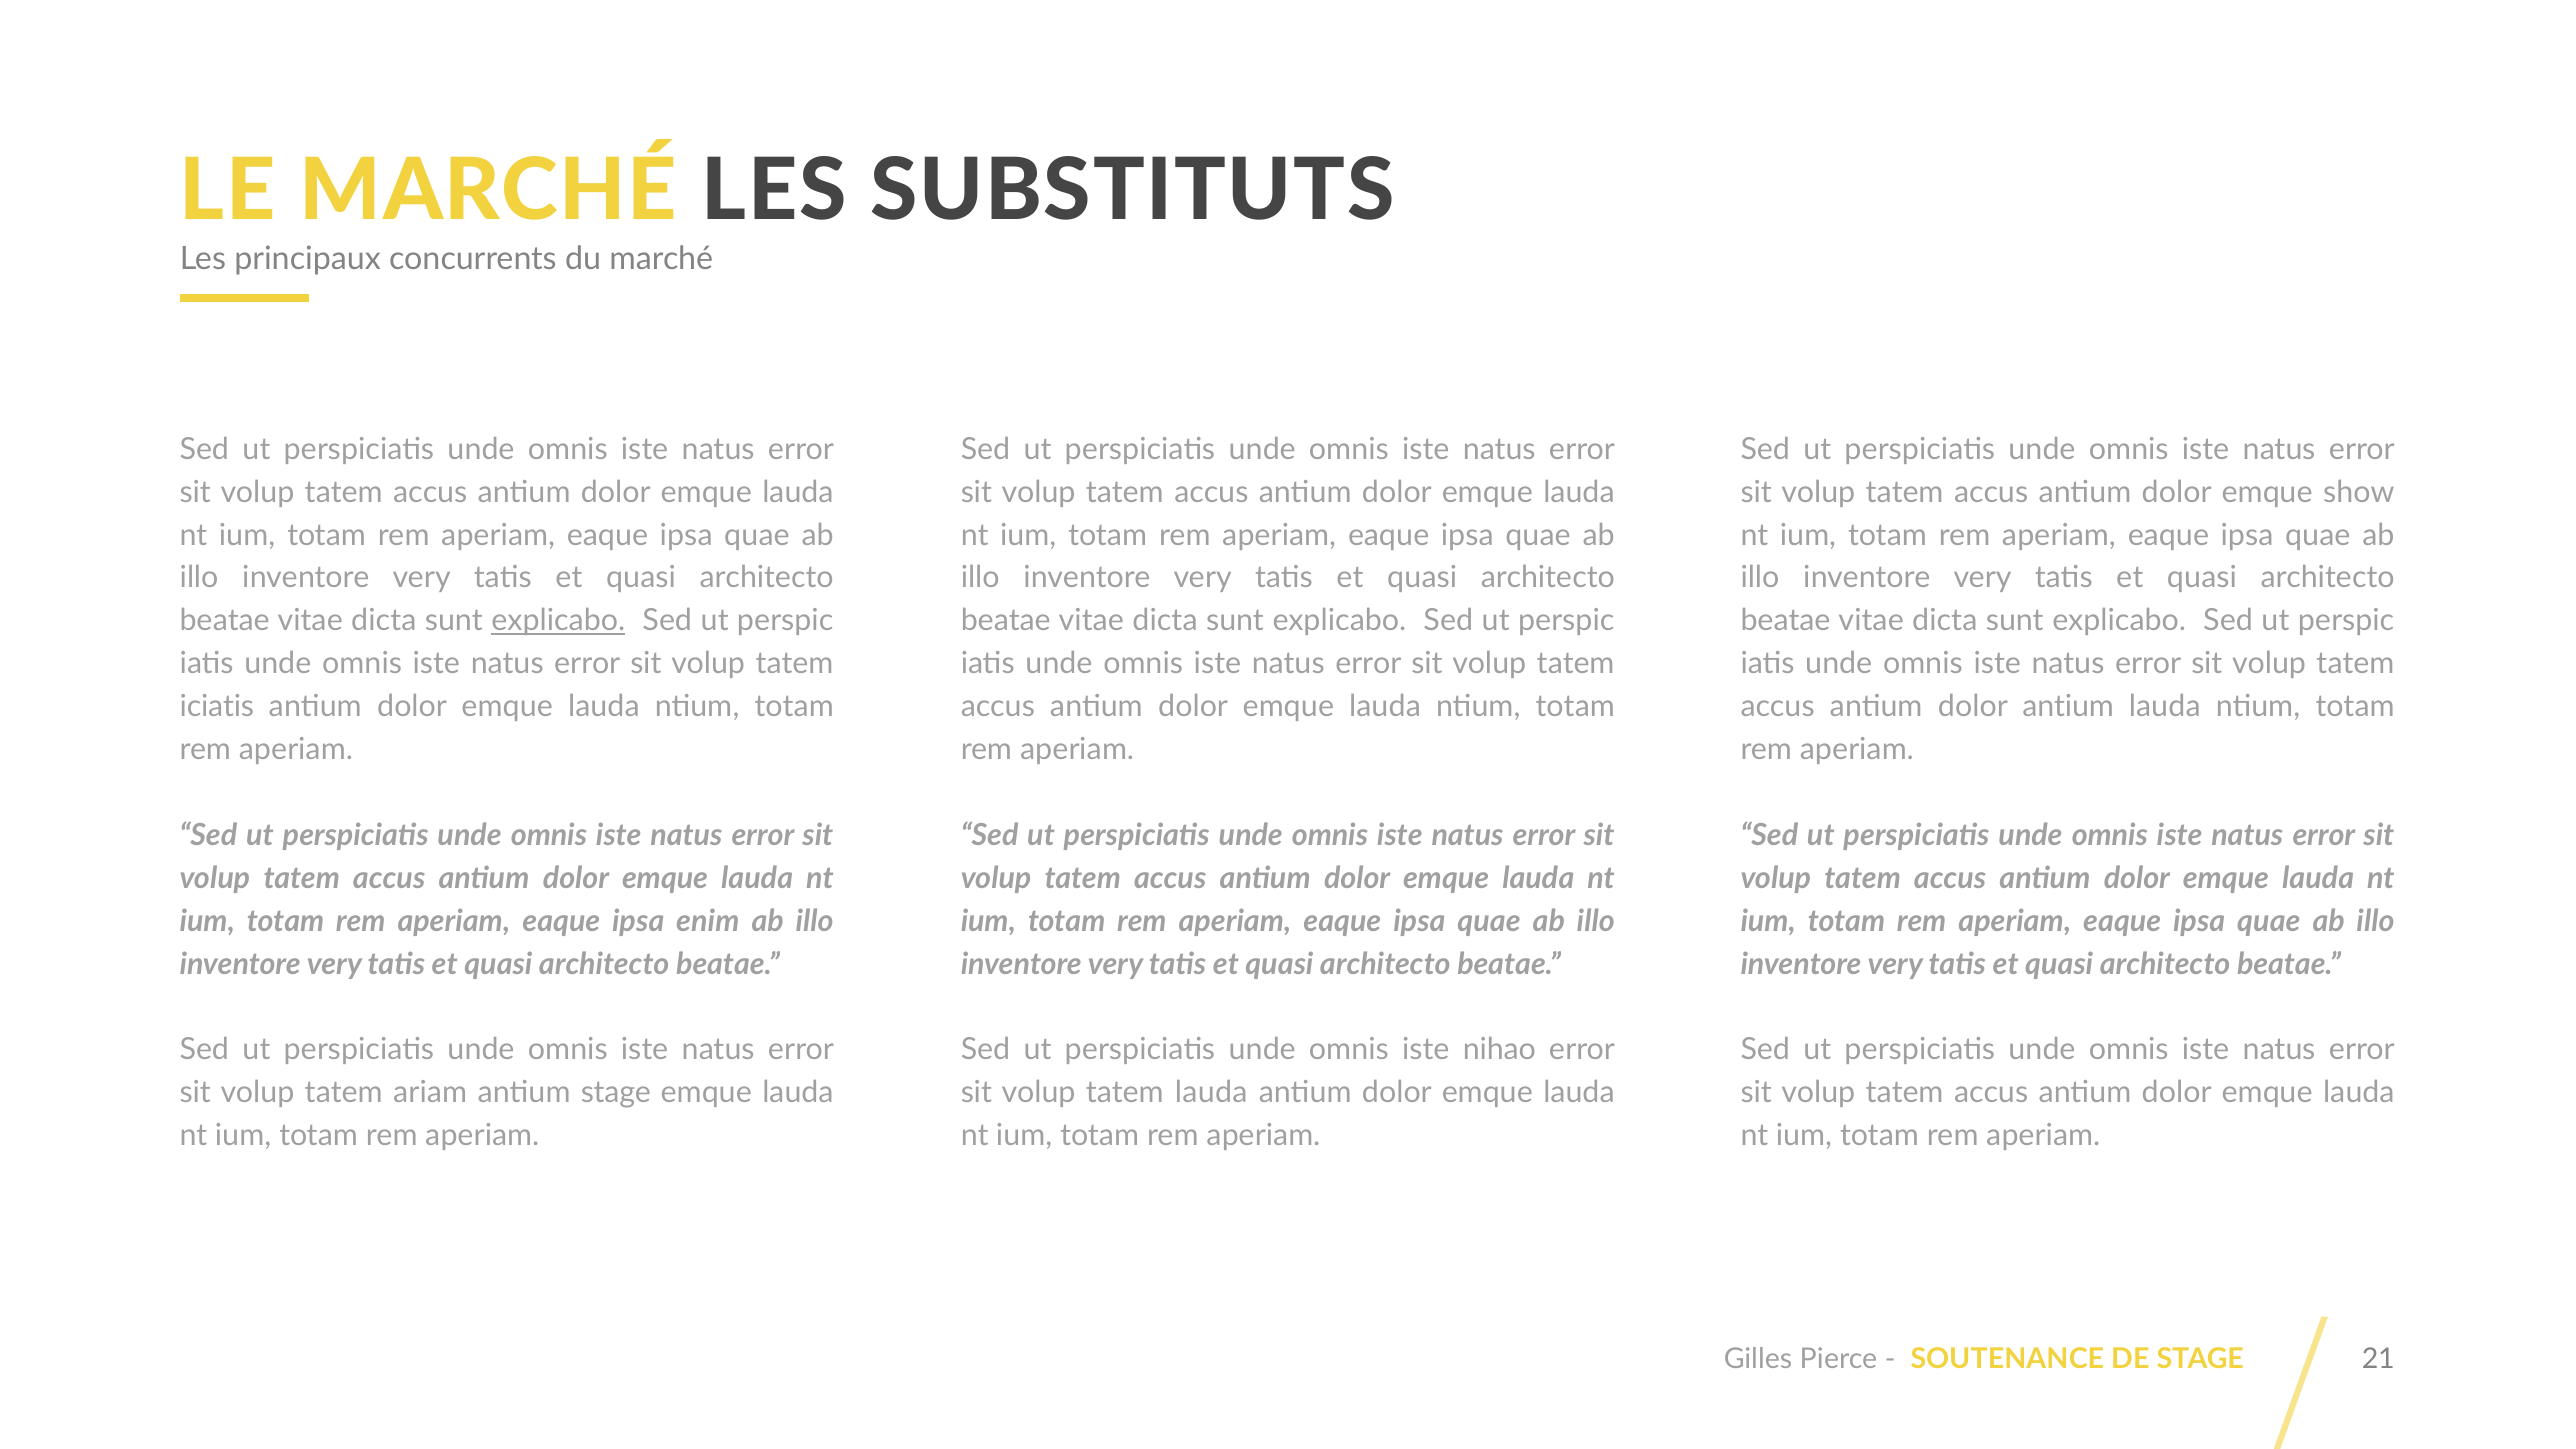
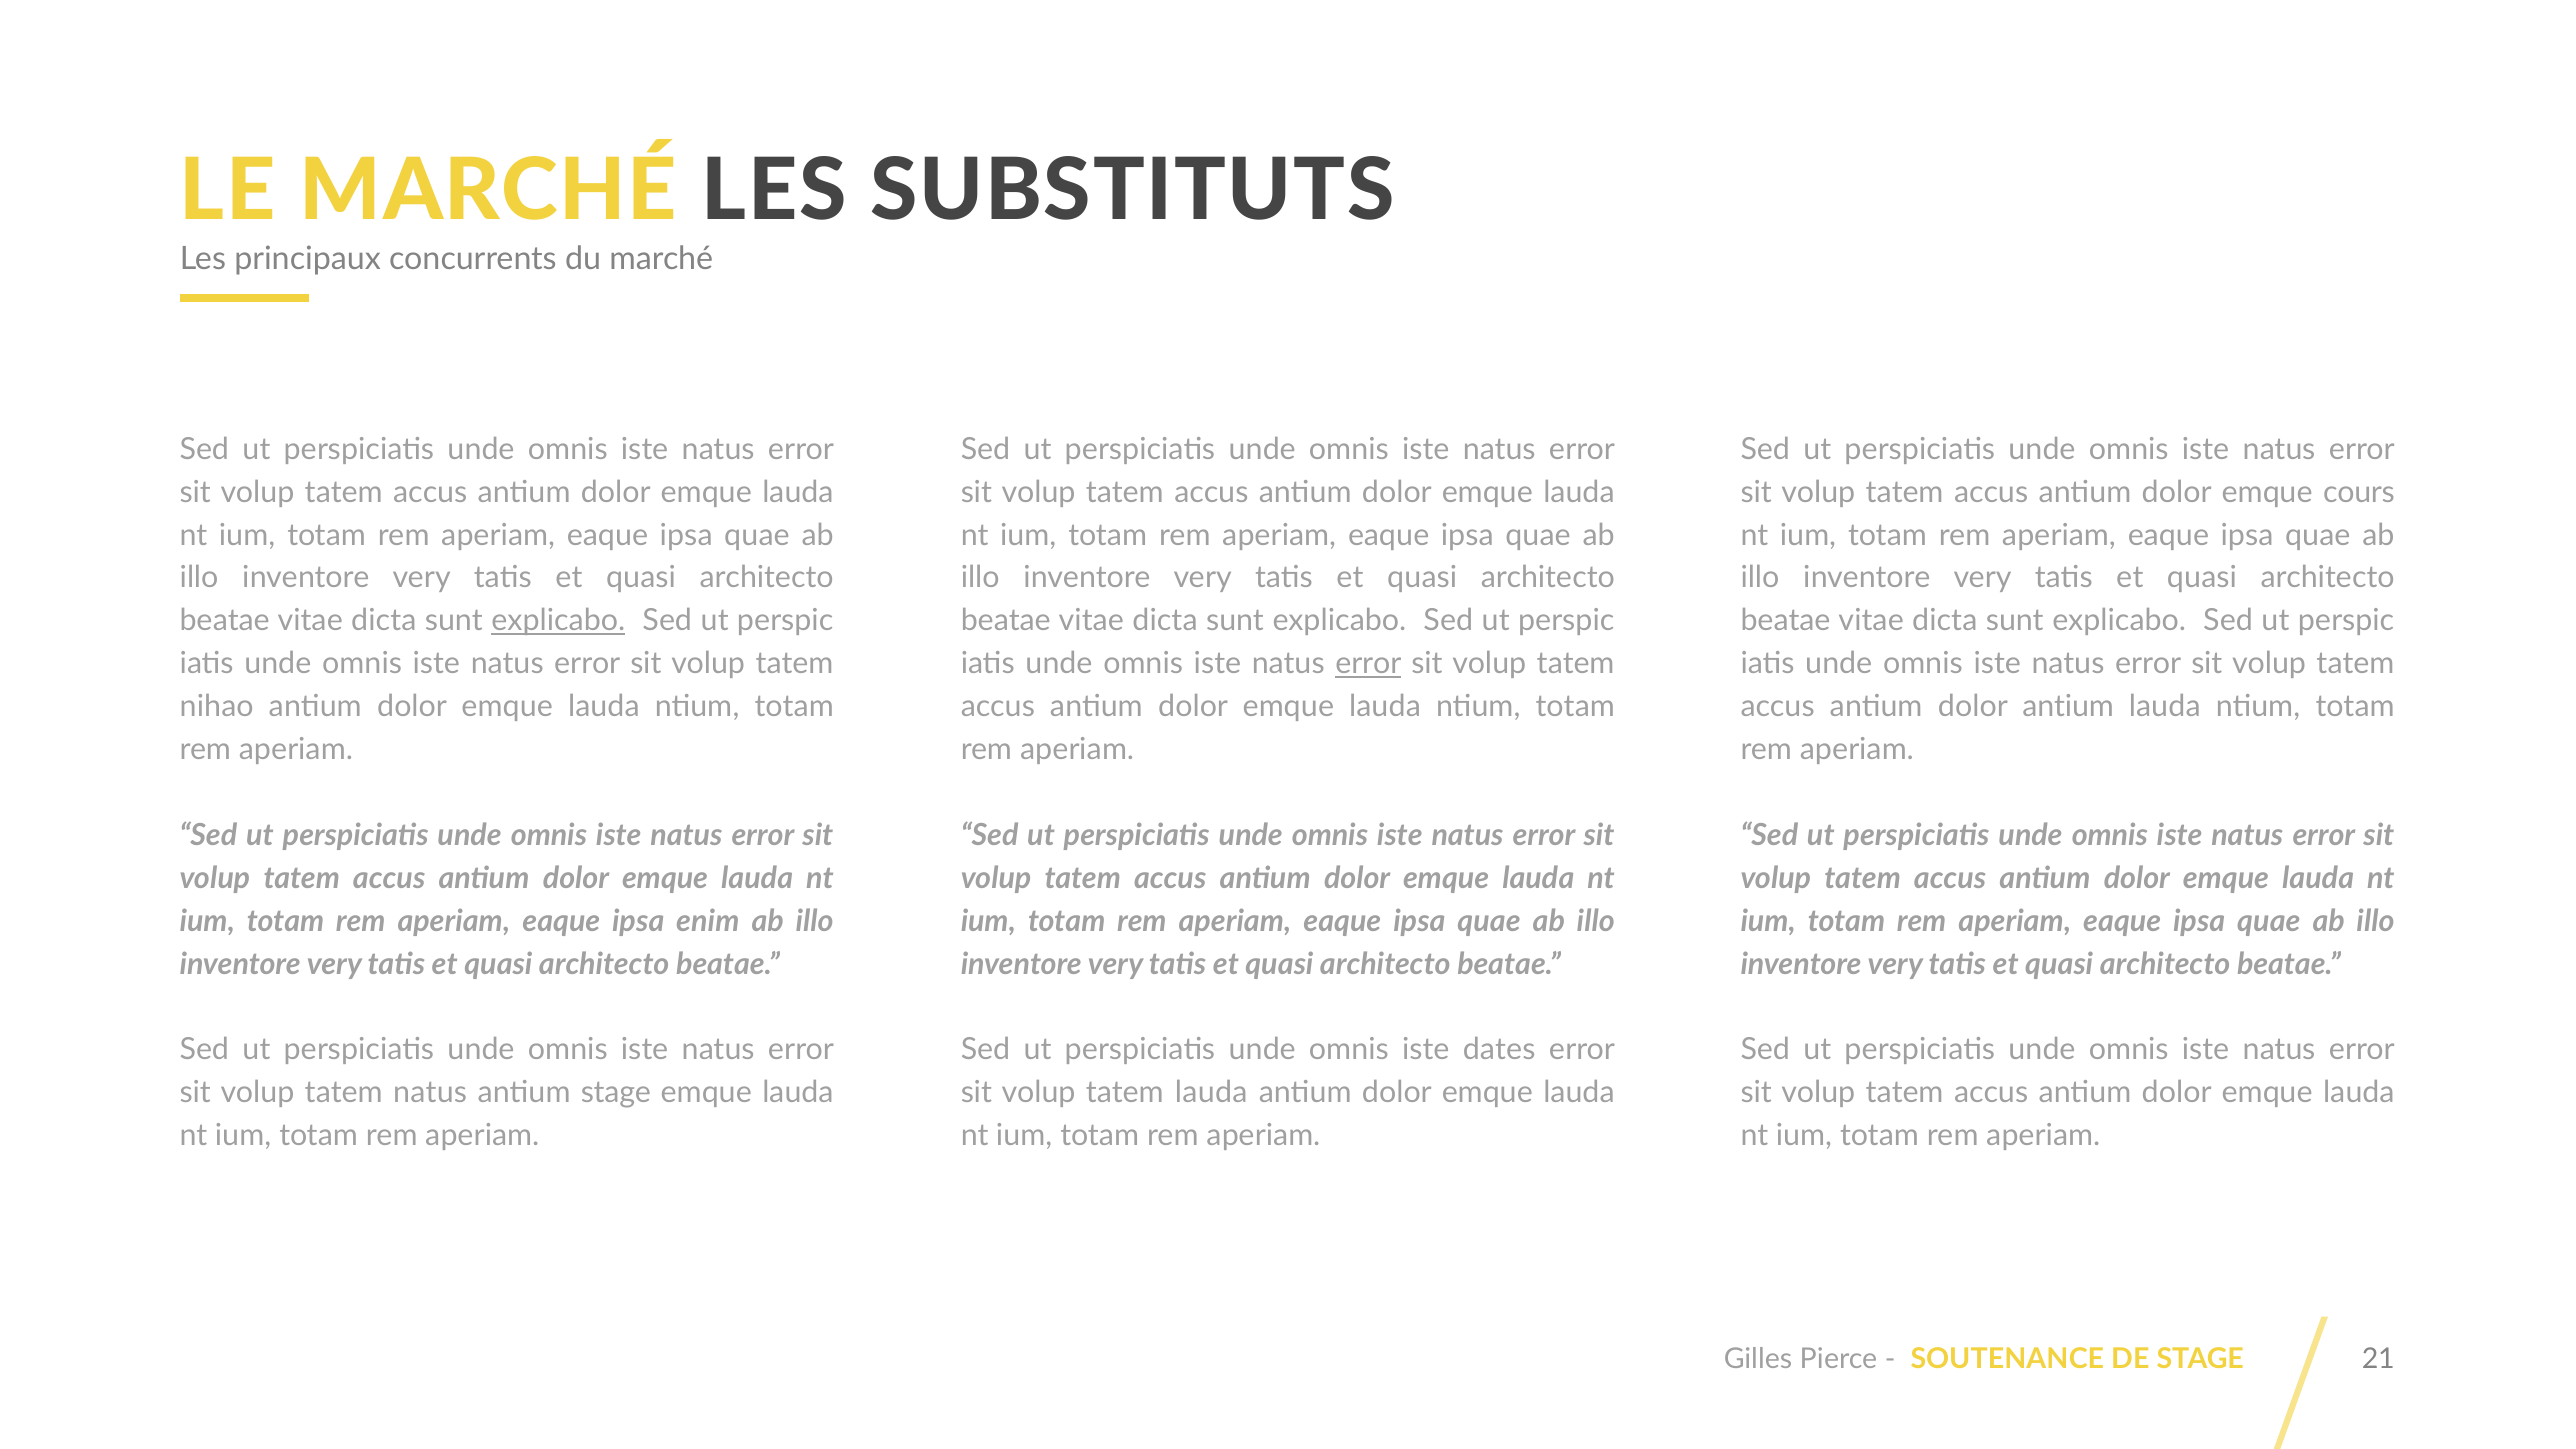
show: show -> cours
error at (1368, 664) underline: none -> present
iciatis: iciatis -> nihao
nihao: nihao -> dates
tatem ariam: ariam -> natus
